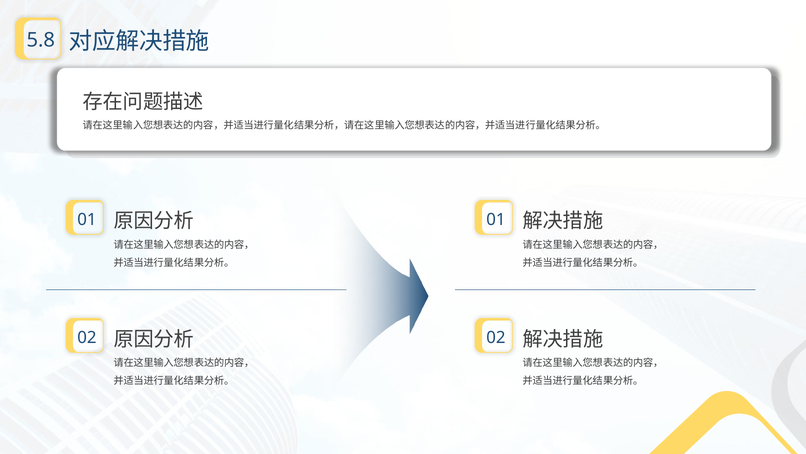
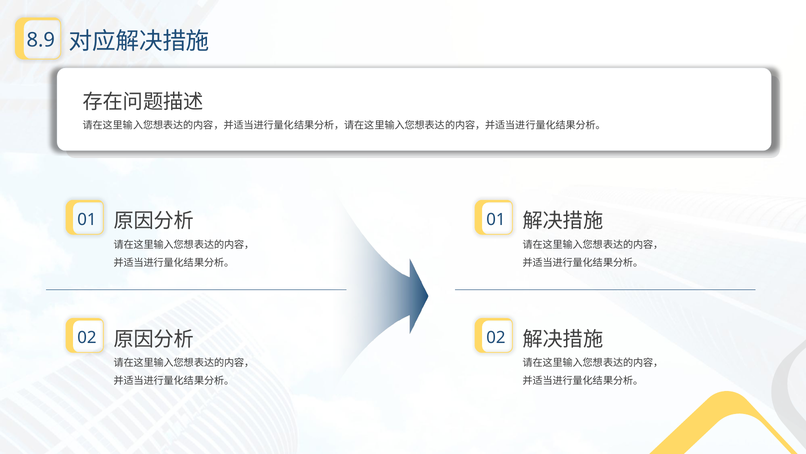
5.8: 5.8 -> 8.9
